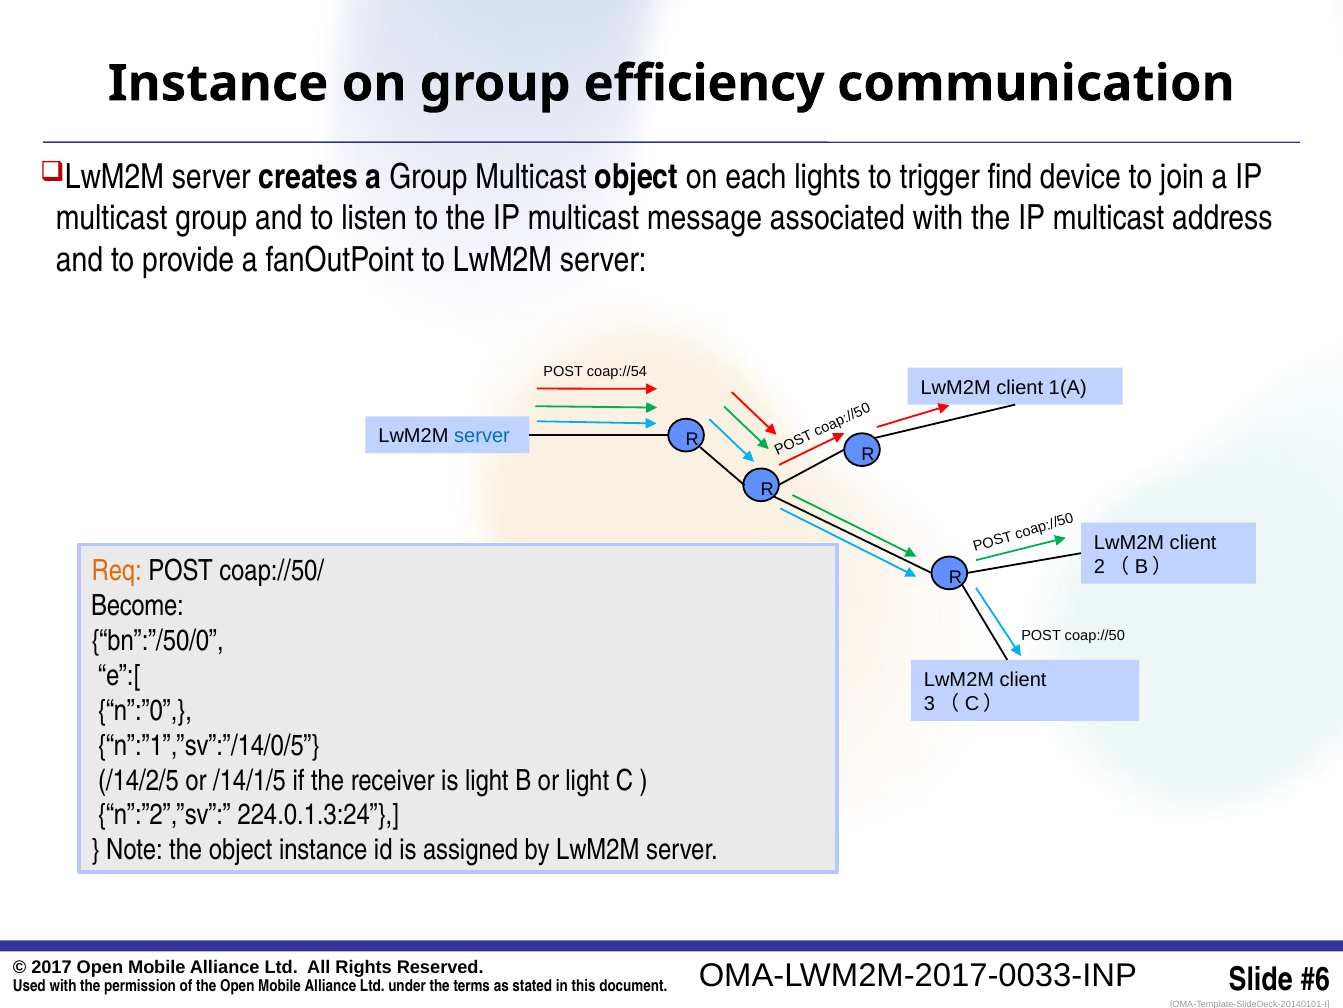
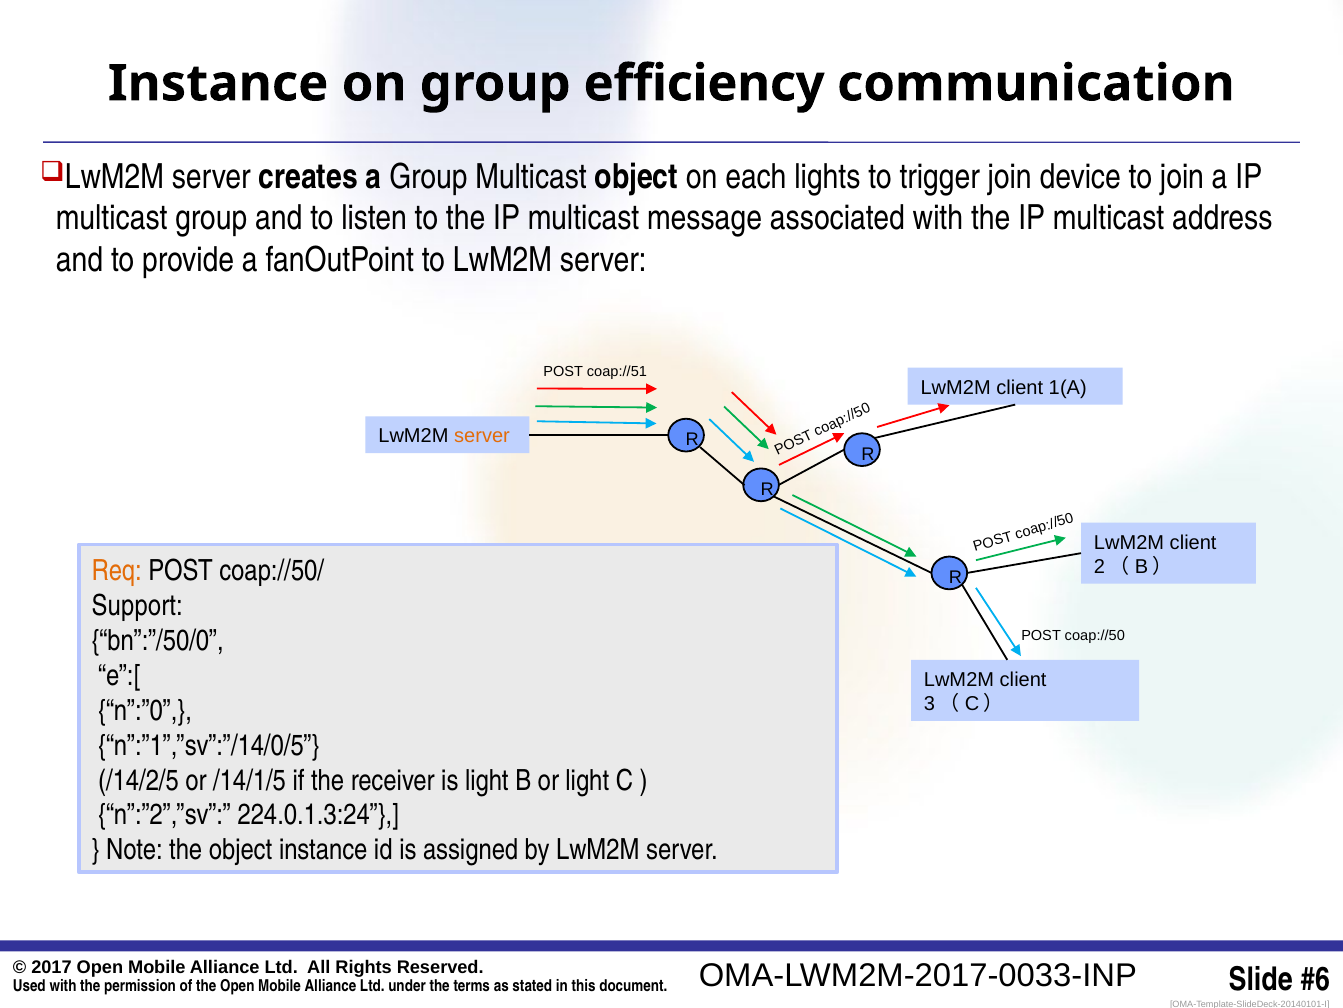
trigger find: find -> join
coap://54: coap://54 -> coap://51
server at (482, 436) colour: blue -> orange
Become: Become -> Support
